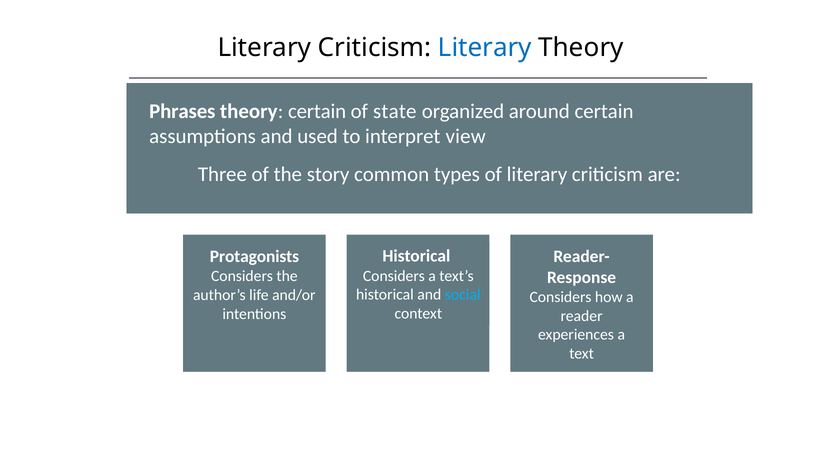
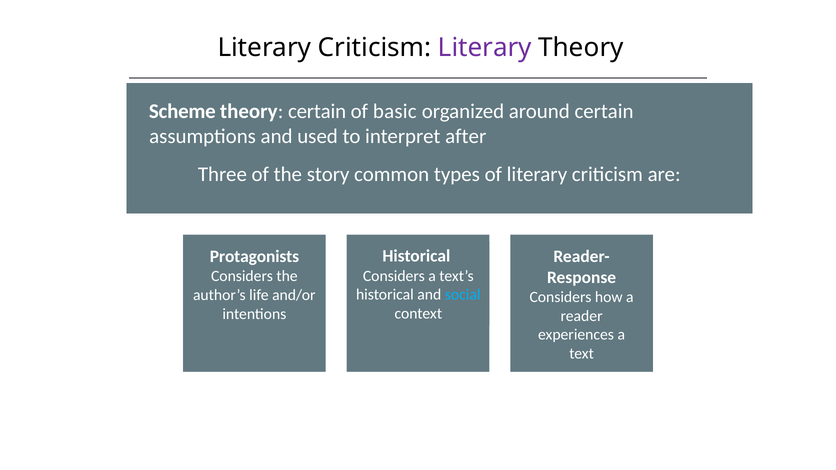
Literary at (485, 48) colour: blue -> purple
Phrases: Phrases -> Scheme
state: state -> basic
view: view -> after
